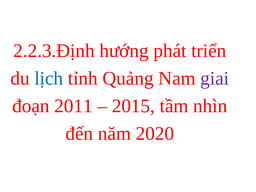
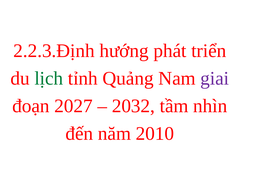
lịch colour: blue -> green
2011: 2011 -> 2027
2015: 2015 -> 2032
2020: 2020 -> 2010
